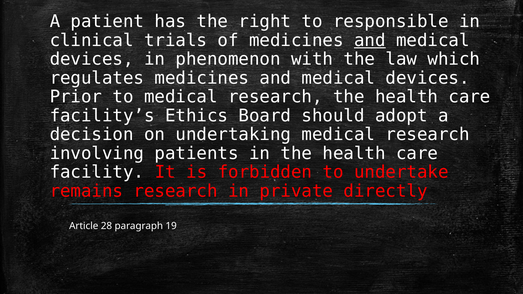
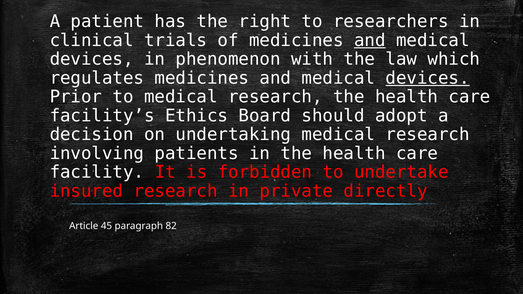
responsible: responsible -> researchers
devices at (428, 78) underline: none -> present
remains: remains -> insured
28: 28 -> 45
19: 19 -> 82
